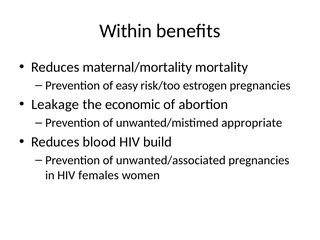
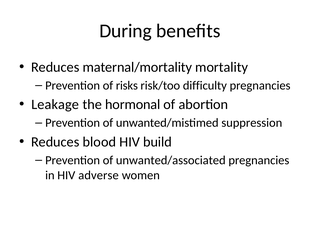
Within: Within -> During
easy: easy -> risks
estrogen: estrogen -> difficulty
economic: economic -> hormonal
appropriate: appropriate -> suppression
females: females -> adverse
